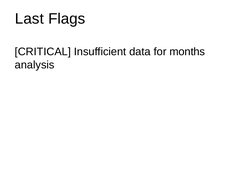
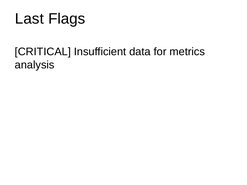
months: months -> metrics
